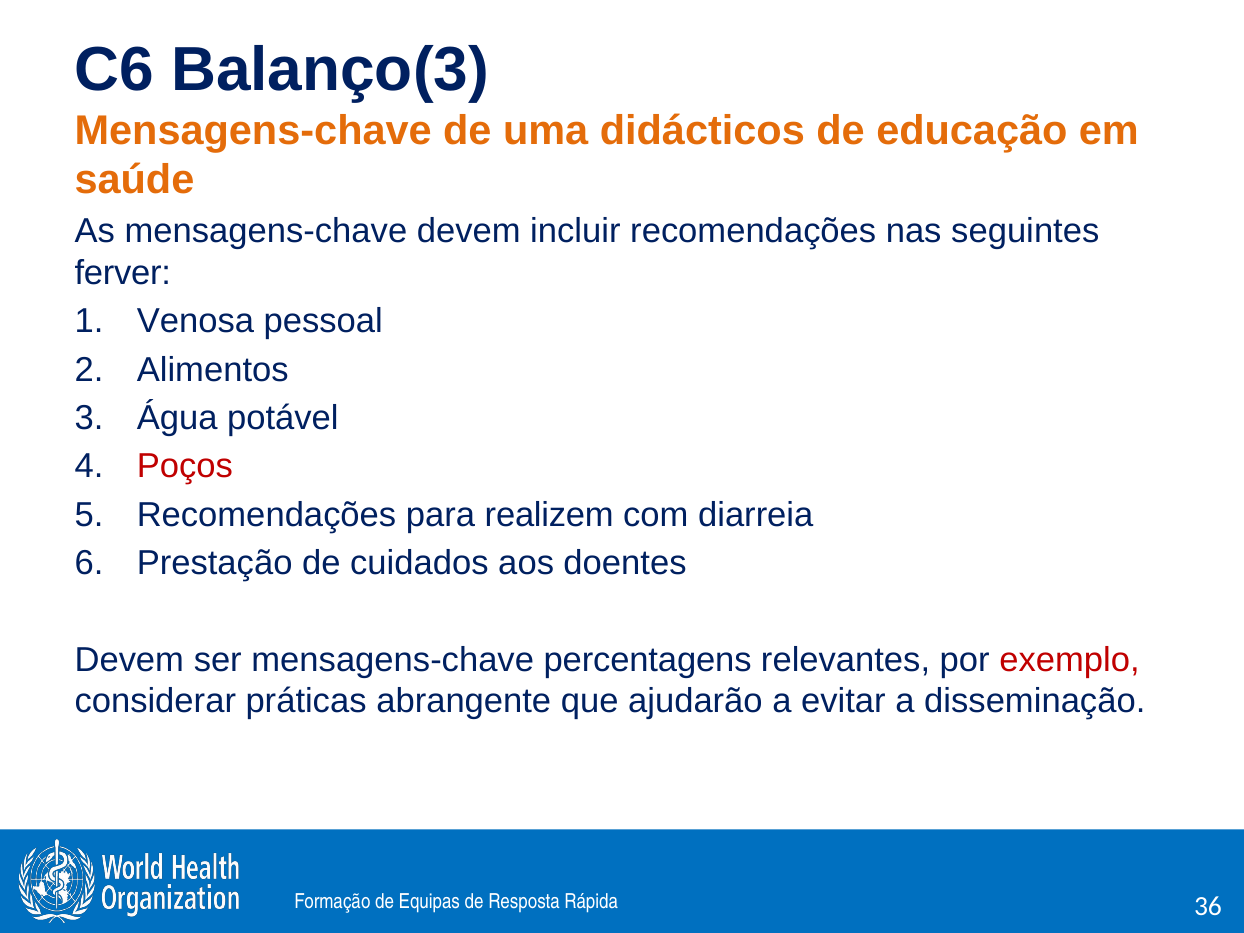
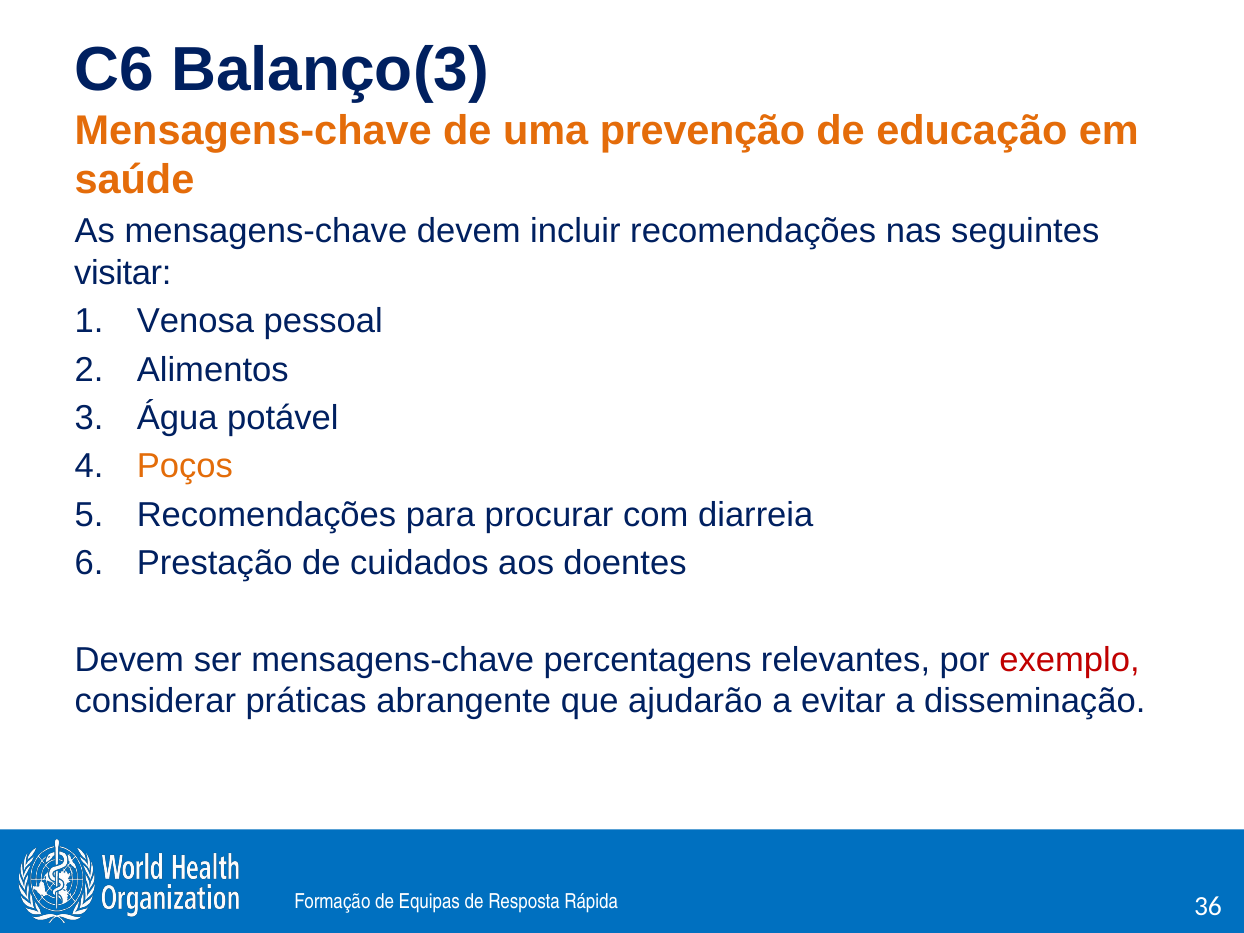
didácticos: didácticos -> prevenção
ferver: ferver -> visitar
Poços colour: red -> orange
realizem: realizem -> procurar
